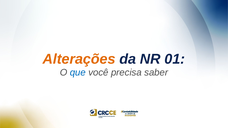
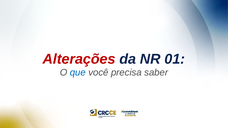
Alterações colour: orange -> red
